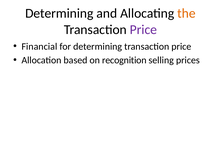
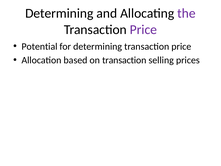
the colour: orange -> purple
Financial: Financial -> Potential
on recognition: recognition -> transaction
